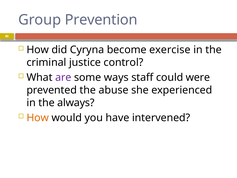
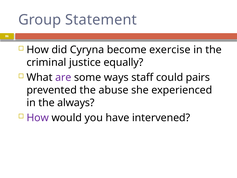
Prevention: Prevention -> Statement
control: control -> equally
were: were -> pairs
How at (38, 118) colour: orange -> purple
